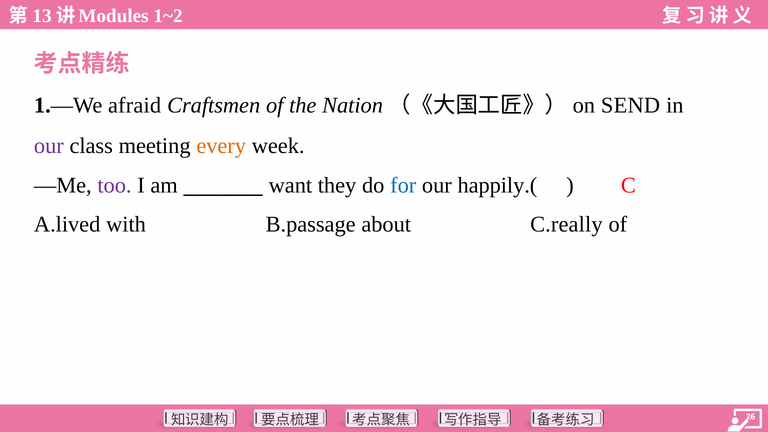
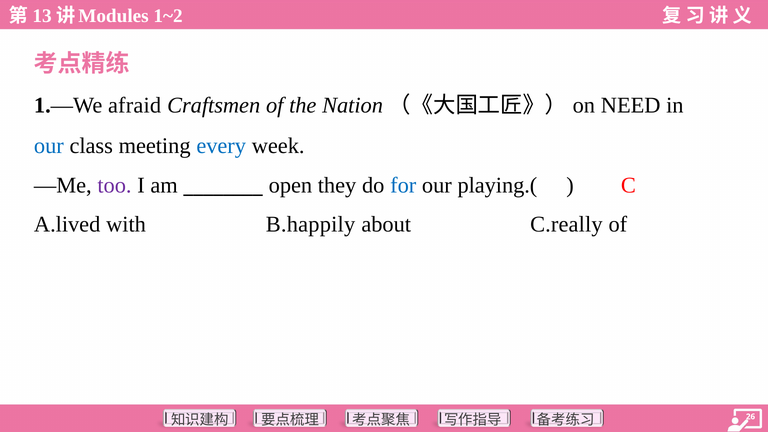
SEND: SEND -> NEED
our at (49, 146) colour: purple -> blue
every colour: orange -> blue
want: want -> open
happily.(: happily.( -> playing.(
B.passage: B.passage -> B.happily
